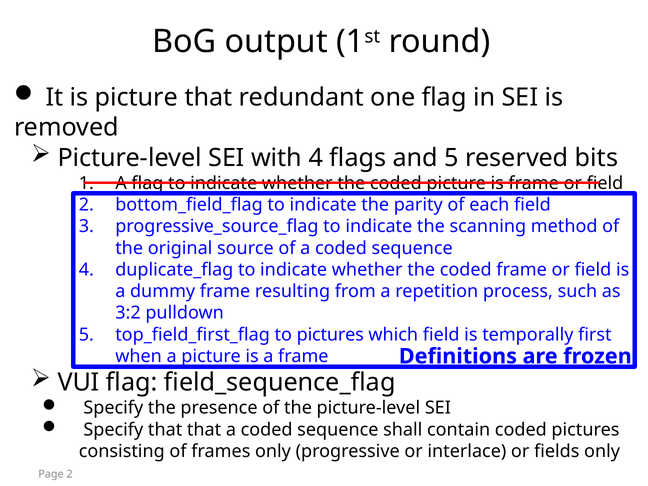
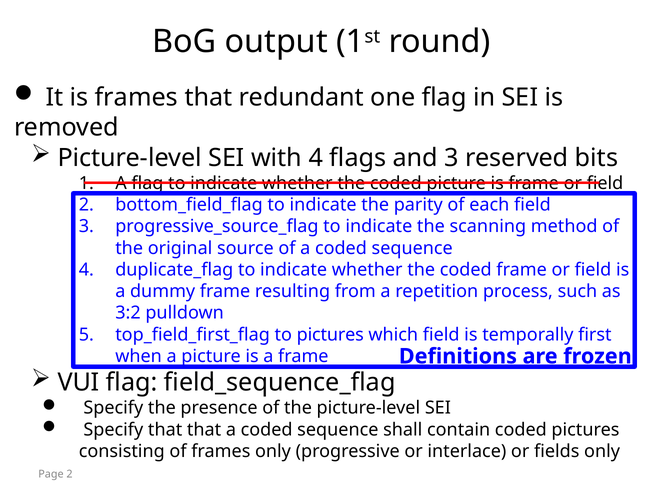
is picture: picture -> frames
and 5: 5 -> 3
